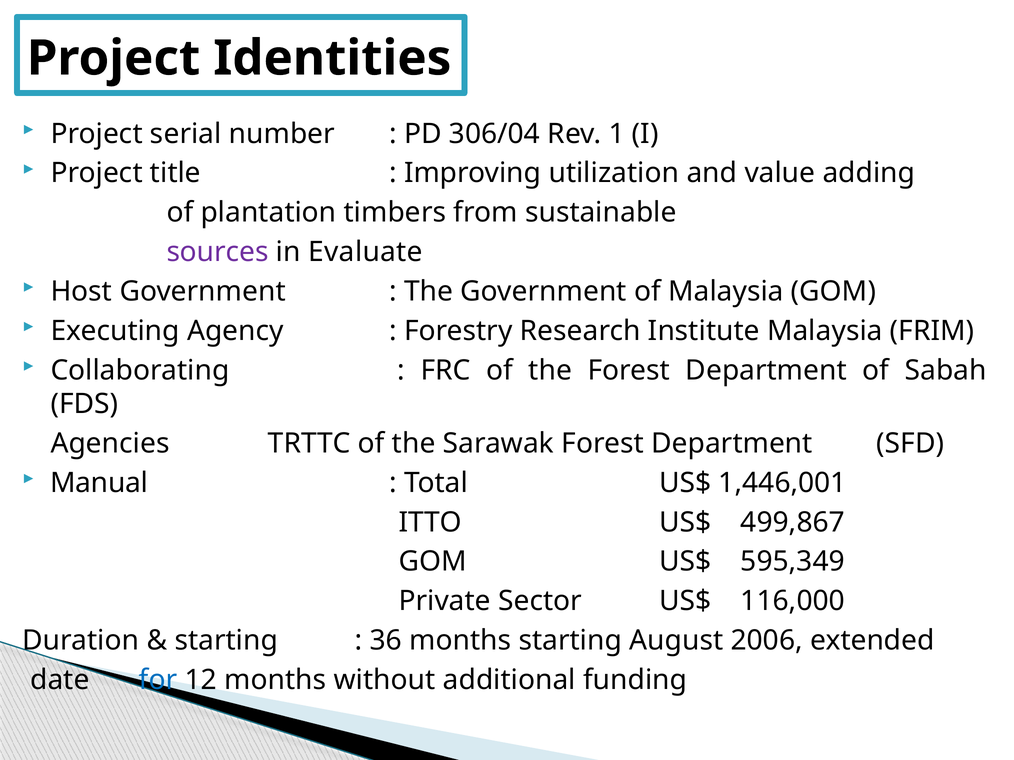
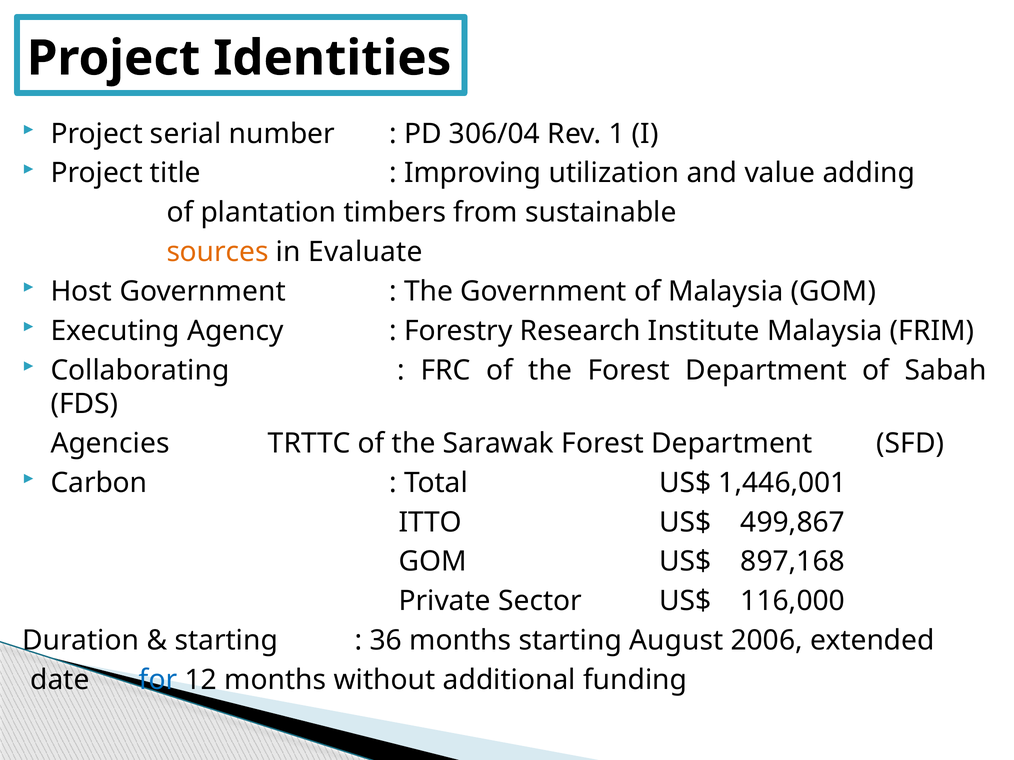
sources colour: purple -> orange
Manual: Manual -> Carbon
595,349: 595,349 -> 897,168
